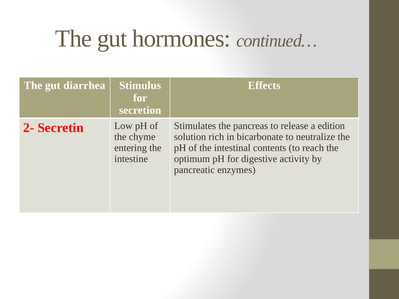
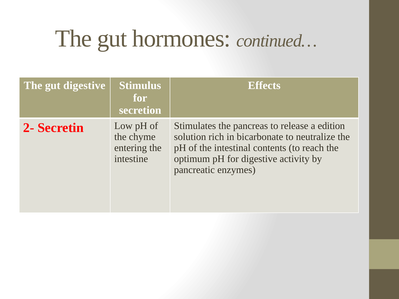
gut diarrhea: diarrhea -> digestive
